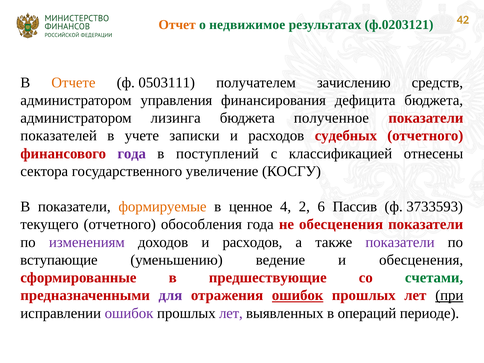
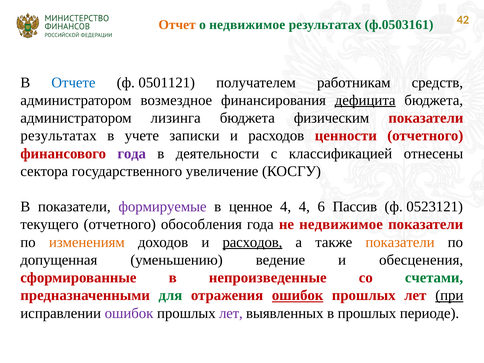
ф.0203121: ф.0203121 -> ф.0503161
Отчете colour: orange -> blue
0503111: 0503111 -> 0501121
зачислению: зачислению -> работникам
управления: управления -> возмездное
дефицита underline: none -> present
полученное: полученное -> физическим
показателей at (59, 136): показателей -> результатах
судебных: судебных -> ценности
поступлений: поступлений -> деятельности
формируемые colour: orange -> purple
4 2: 2 -> 4
3733593: 3733593 -> 0523121
не обесценения: обесценения -> недвижимое
изменениям colour: purple -> orange
расходов at (252, 242) underline: none -> present
показатели at (400, 242) colour: purple -> orange
вступающие: вступающие -> допущенная
предшествующие: предшествующие -> непроизведенные
для colour: purple -> green
в операций: операций -> прошлых
